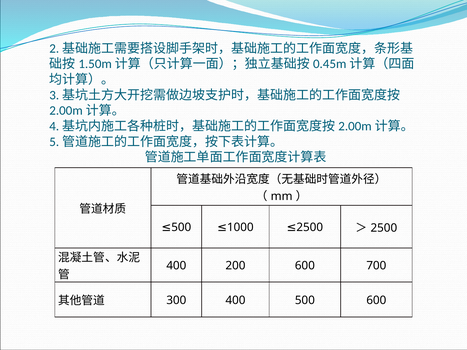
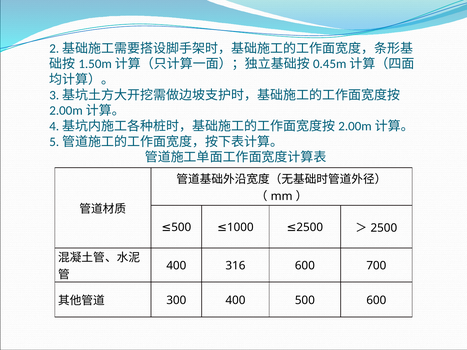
200: 200 -> 316
